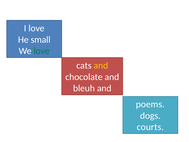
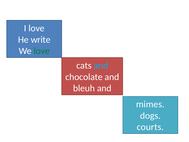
small: small -> write
and at (101, 65) colour: yellow -> light blue
poems: poems -> mimes
